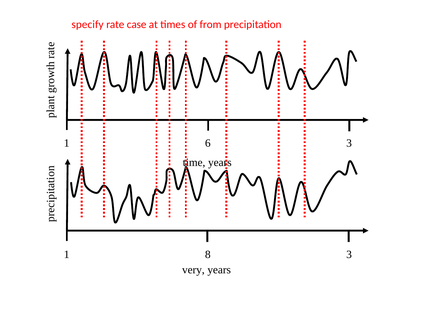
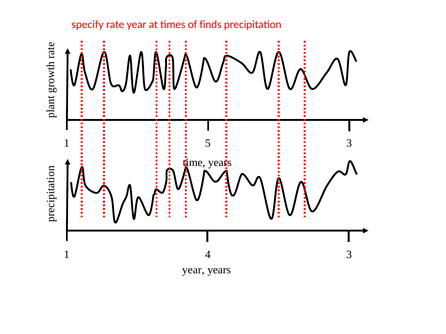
rate case: case -> year
from: from -> finds
6: 6 -> 5
8: 8 -> 4
very at (193, 270): very -> year
